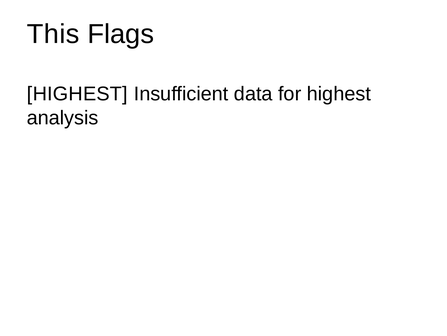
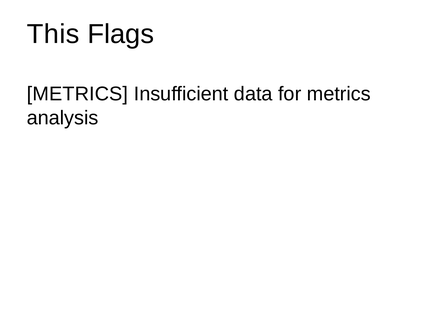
HIGHEST at (77, 94): HIGHEST -> METRICS
for highest: highest -> metrics
